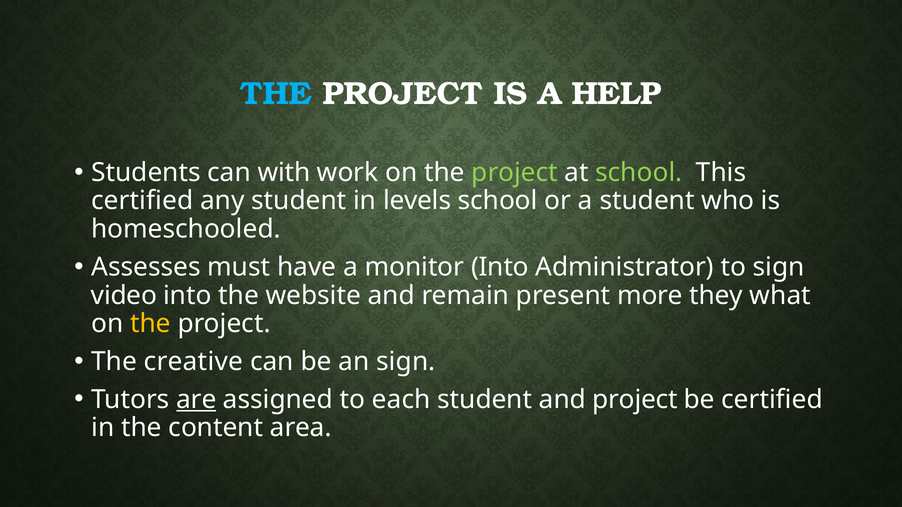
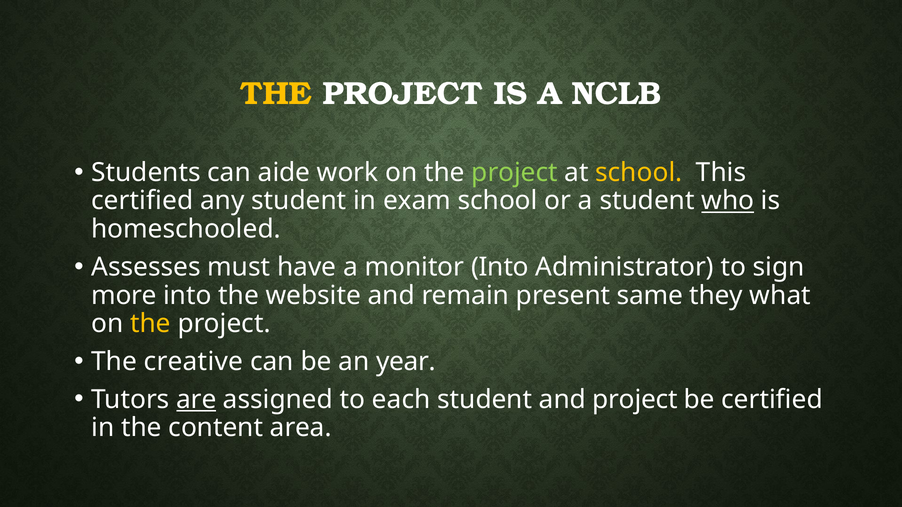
THE at (276, 94) colour: light blue -> yellow
HELP: HELP -> NCLB
with: with -> aide
school at (639, 173) colour: light green -> yellow
levels: levels -> exam
who underline: none -> present
video: video -> more
more: more -> same
an sign: sign -> year
